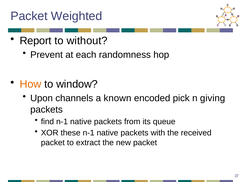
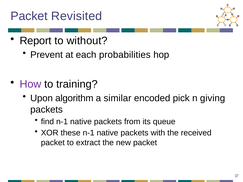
Weighted: Weighted -> Revisited
randomness: randomness -> probabilities
How colour: orange -> purple
window: window -> training
channels: channels -> algorithm
known: known -> similar
